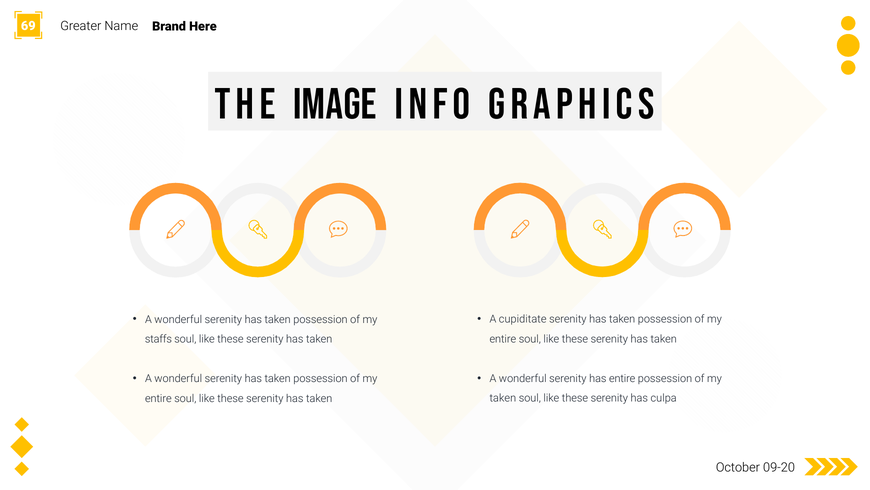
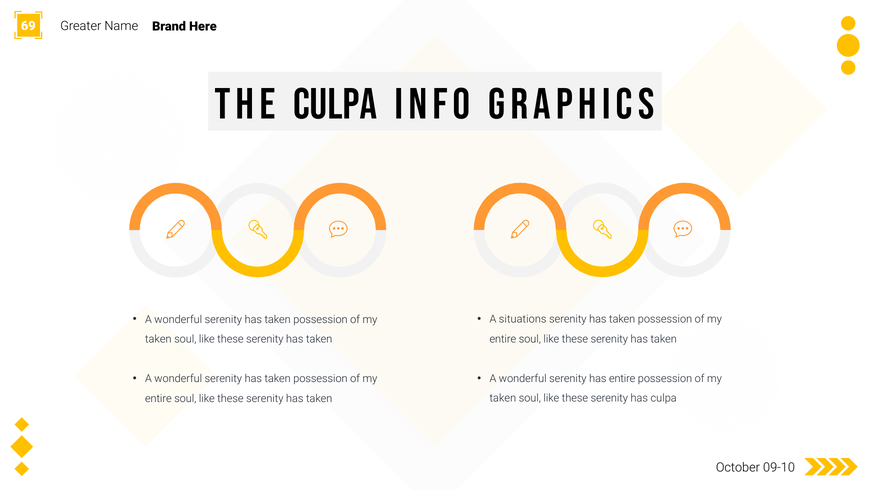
The image: image -> culpa
cupiditate: cupiditate -> situations
staffs at (158, 339): staffs -> taken
09-20: 09-20 -> 09-10
